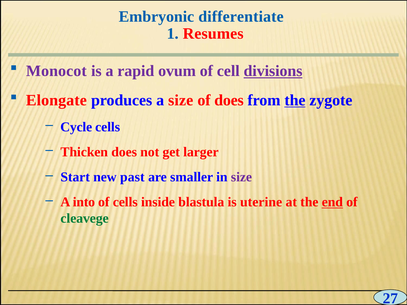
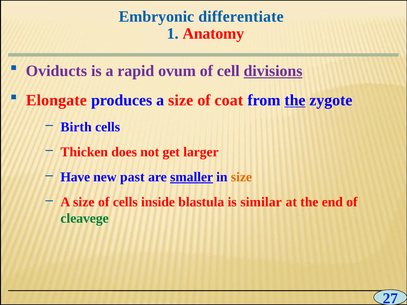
Resumes: Resumes -> Anatomy
Monocot: Monocot -> Oviducts
of does: does -> coat
Cycle: Cycle -> Birth
Start: Start -> Have
smaller underline: none -> present
size at (241, 177) colour: purple -> orange
into at (84, 202): into -> size
uterine: uterine -> similar
end underline: present -> none
